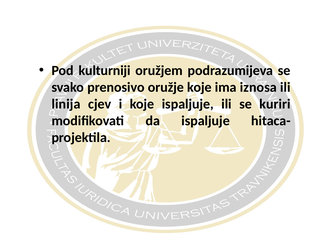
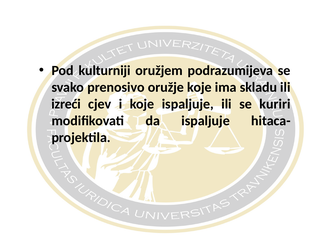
iznosa: iznosa -> skladu
linija: linija -> izreći
